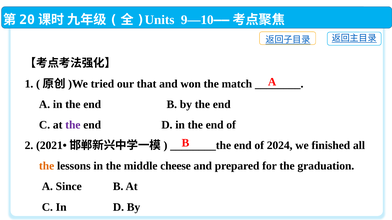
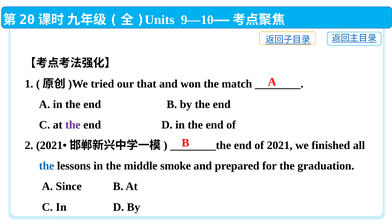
2024: 2024 -> 2021
the at (47, 166) colour: orange -> blue
cheese: cheese -> smoke
